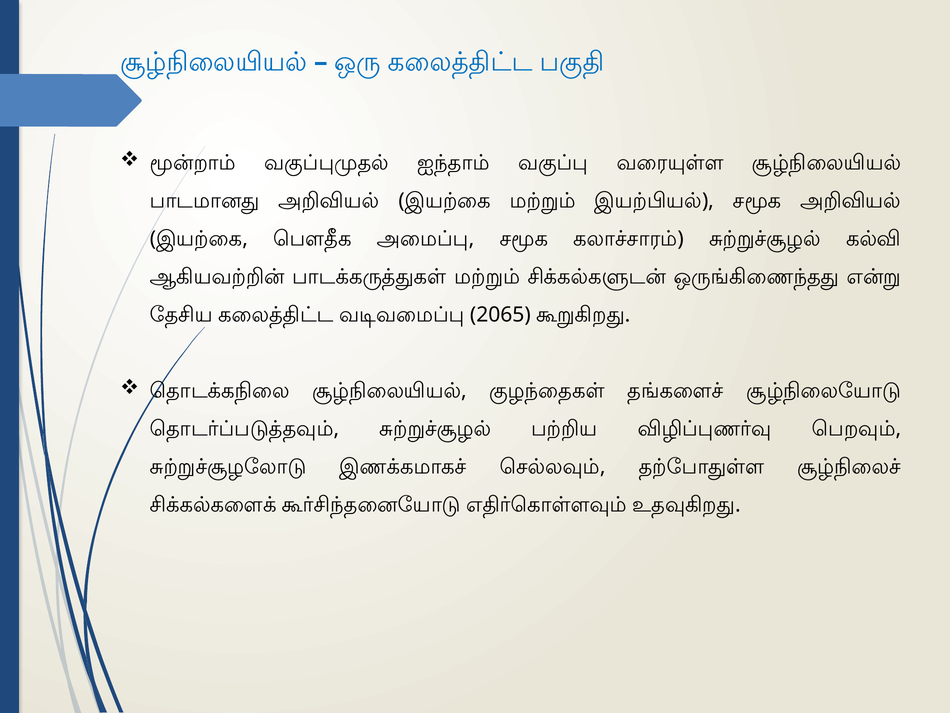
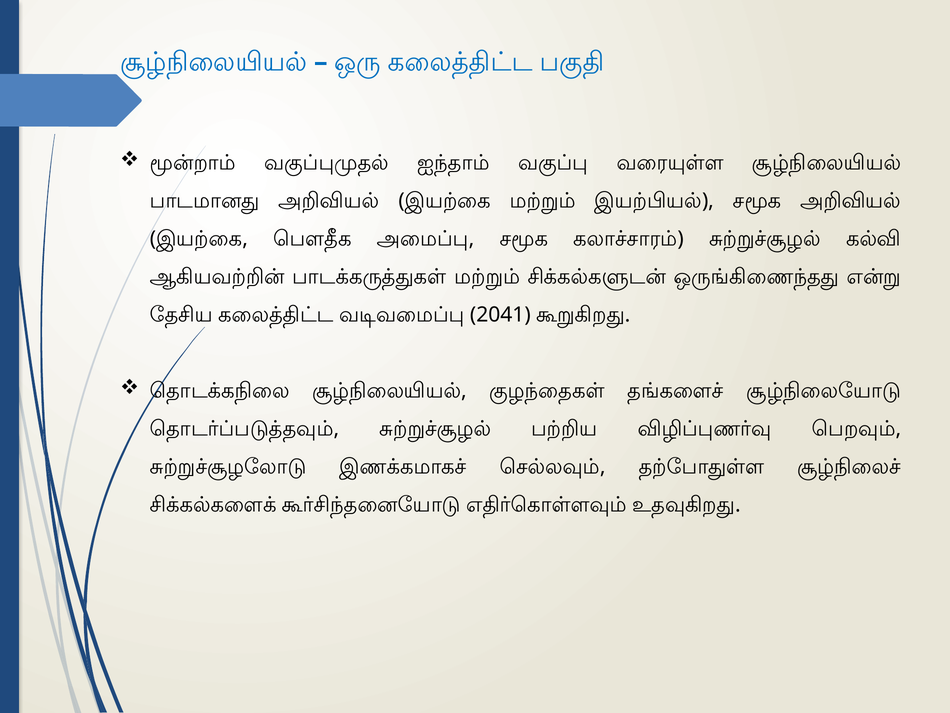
2065: 2065 -> 2041
